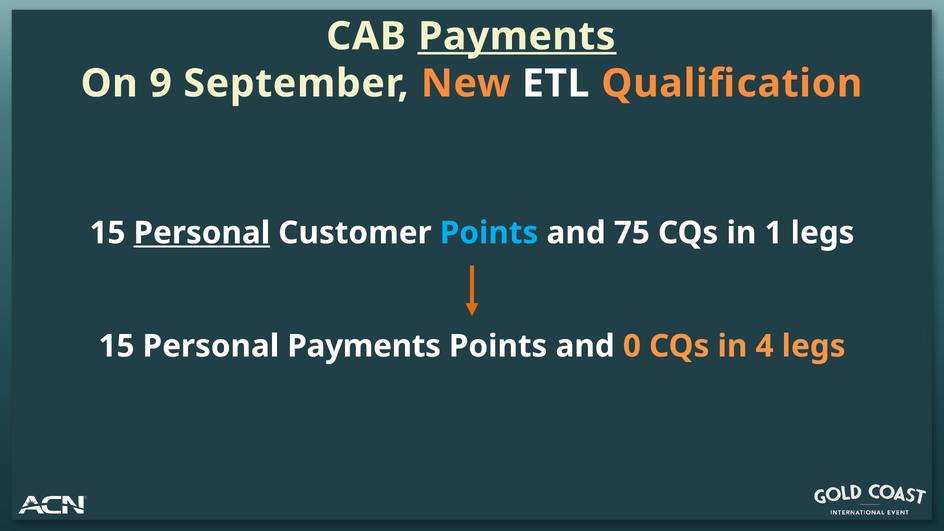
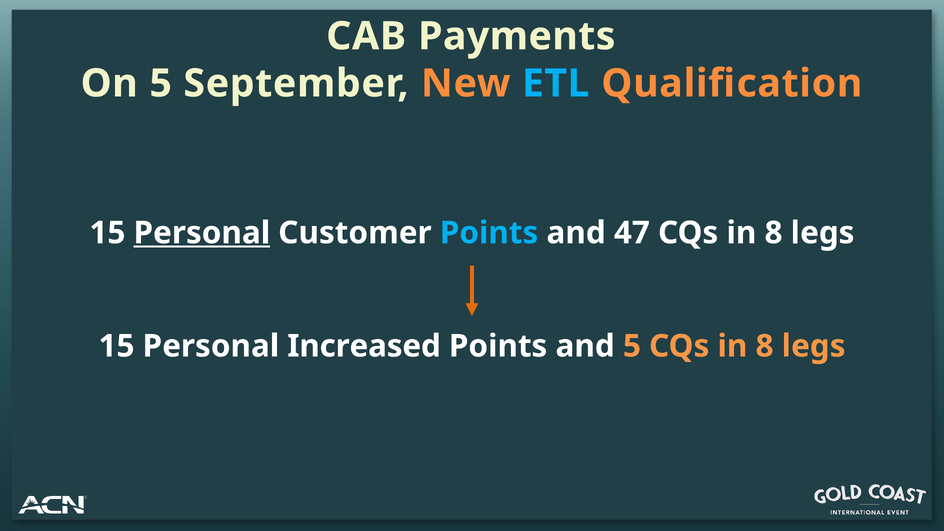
Payments at (517, 36) underline: present -> none
On 9: 9 -> 5
ETL colour: white -> light blue
75: 75 -> 47
1 at (774, 233): 1 -> 8
Personal Payments: Payments -> Increased
and 0: 0 -> 5
4 at (765, 346): 4 -> 8
